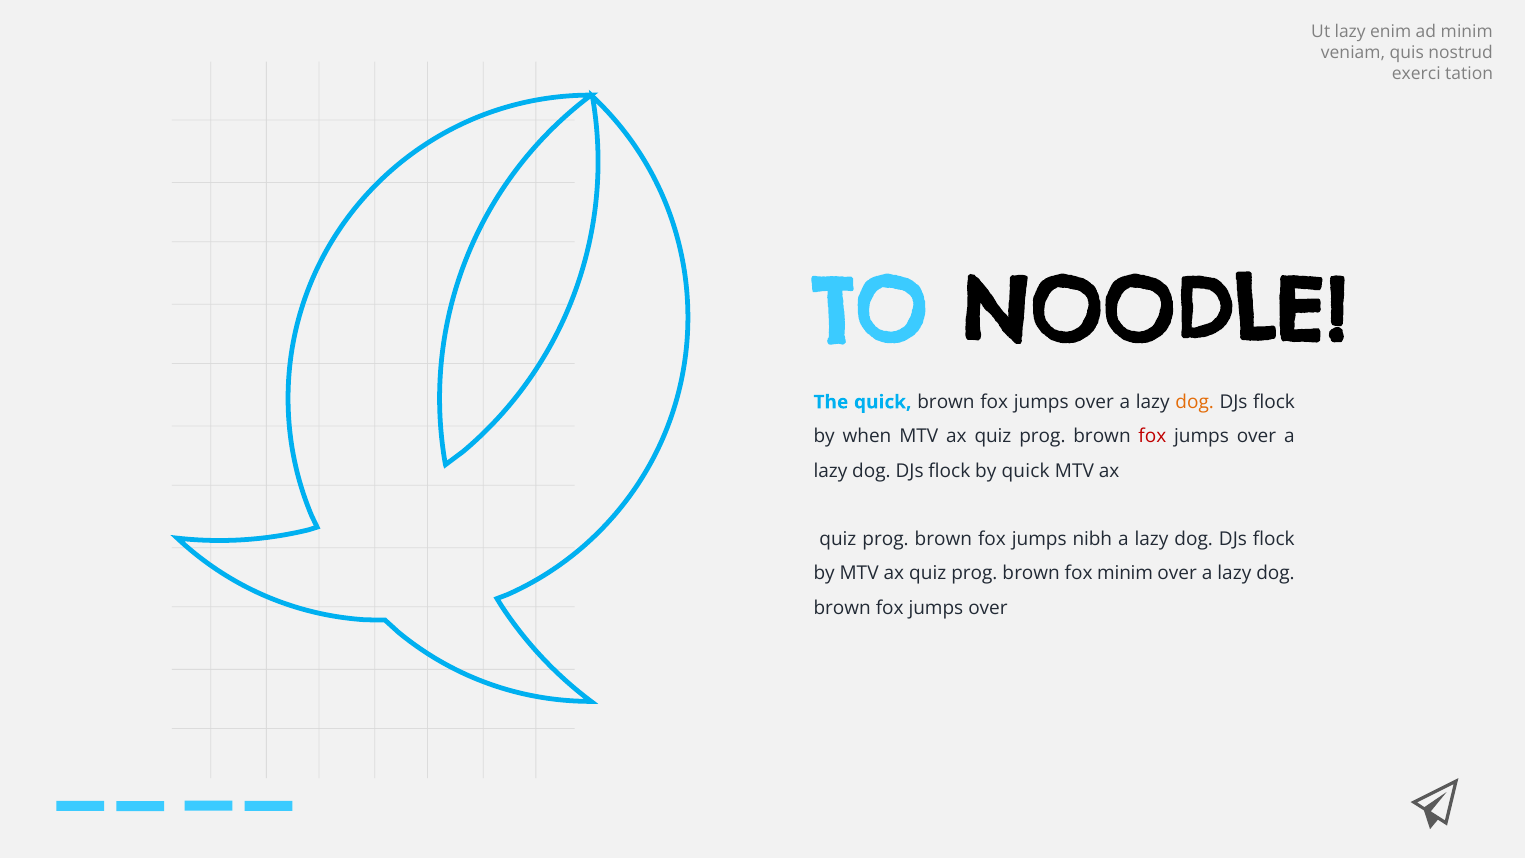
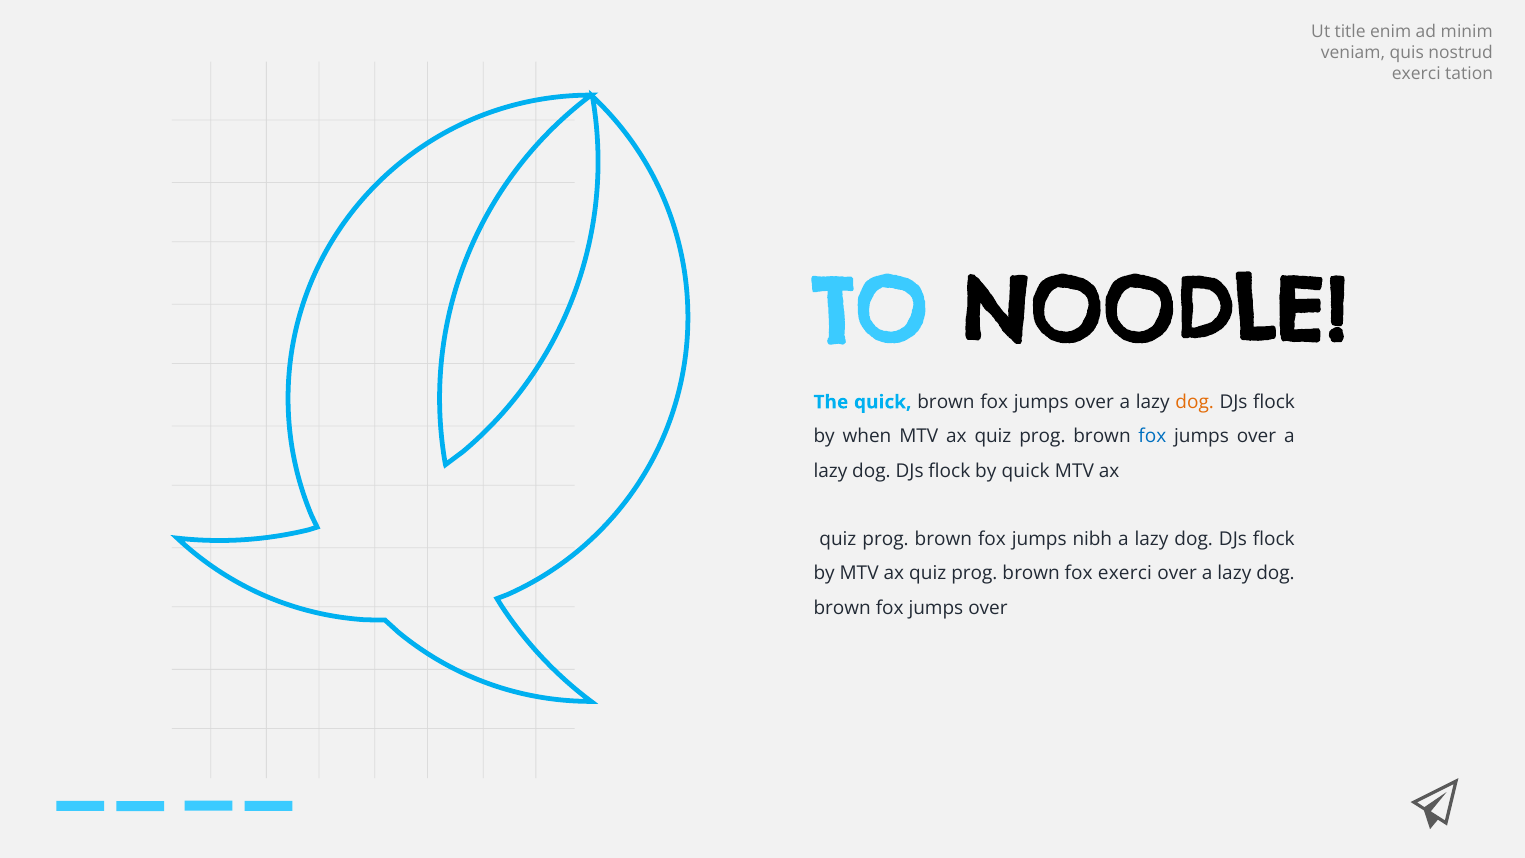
Ut lazy: lazy -> title
fox at (1152, 436) colour: red -> blue
fox minim: minim -> exerci
